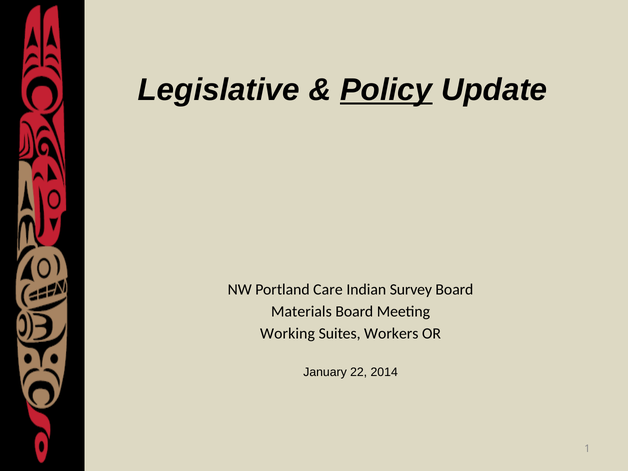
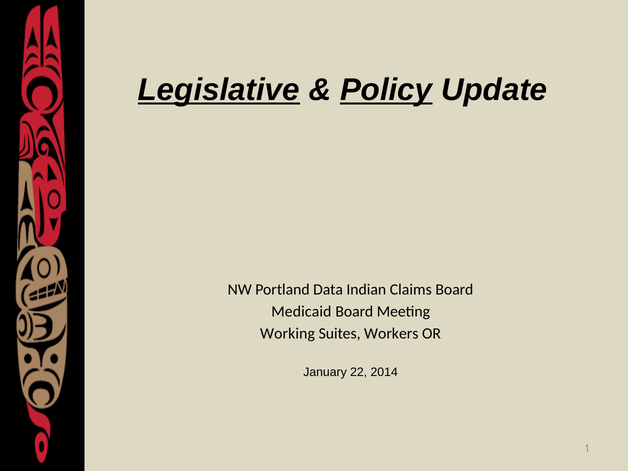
Legislative underline: none -> present
Care: Care -> Data
Survey: Survey -> Claims
Materials: Materials -> Medicaid
